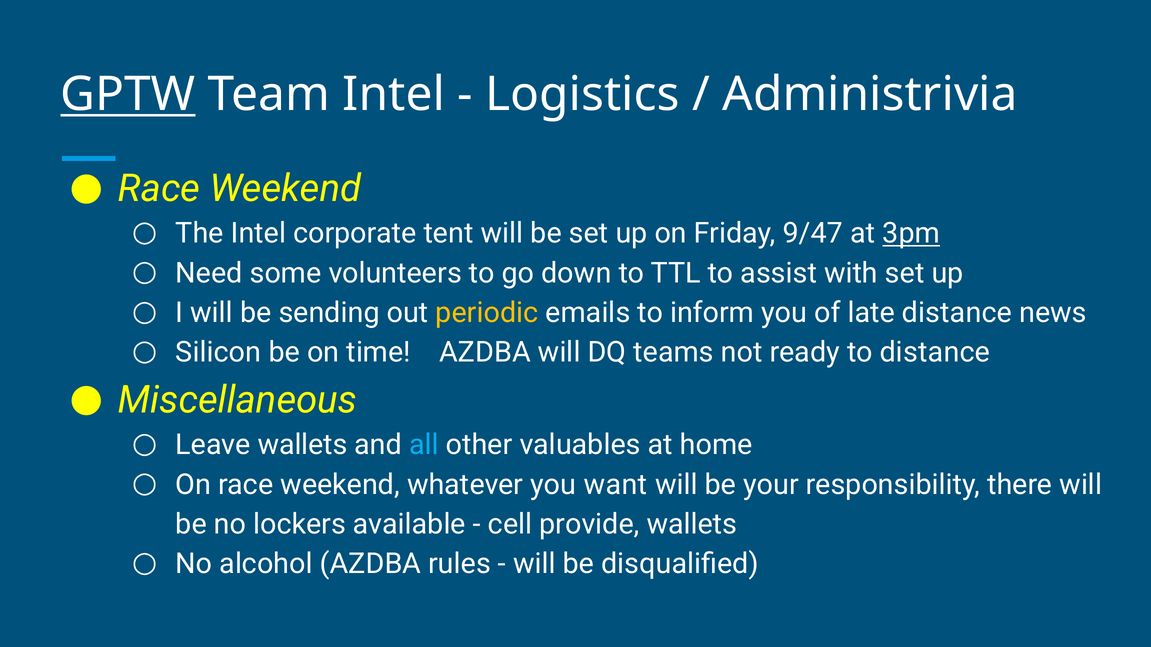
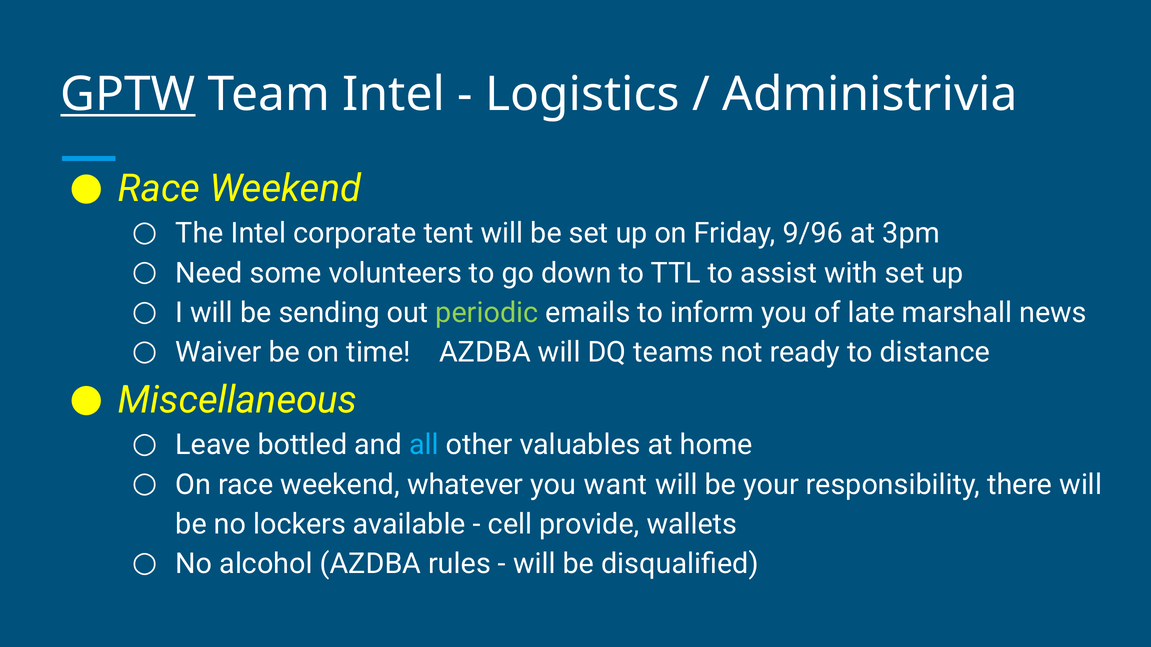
9/47: 9/47 -> 9/96
3pm underline: present -> none
periodic colour: yellow -> light green
late distance: distance -> marshall
Silicon: Silicon -> Waiver
Leave wallets: wallets -> bottled
